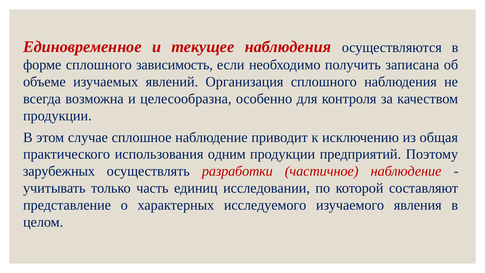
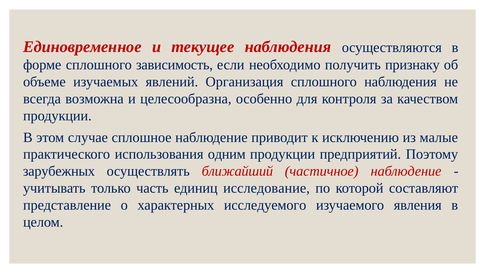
записана: записана -> признаку
общая: общая -> малые
разработки: разработки -> ближайший
исследовании: исследовании -> исследование
